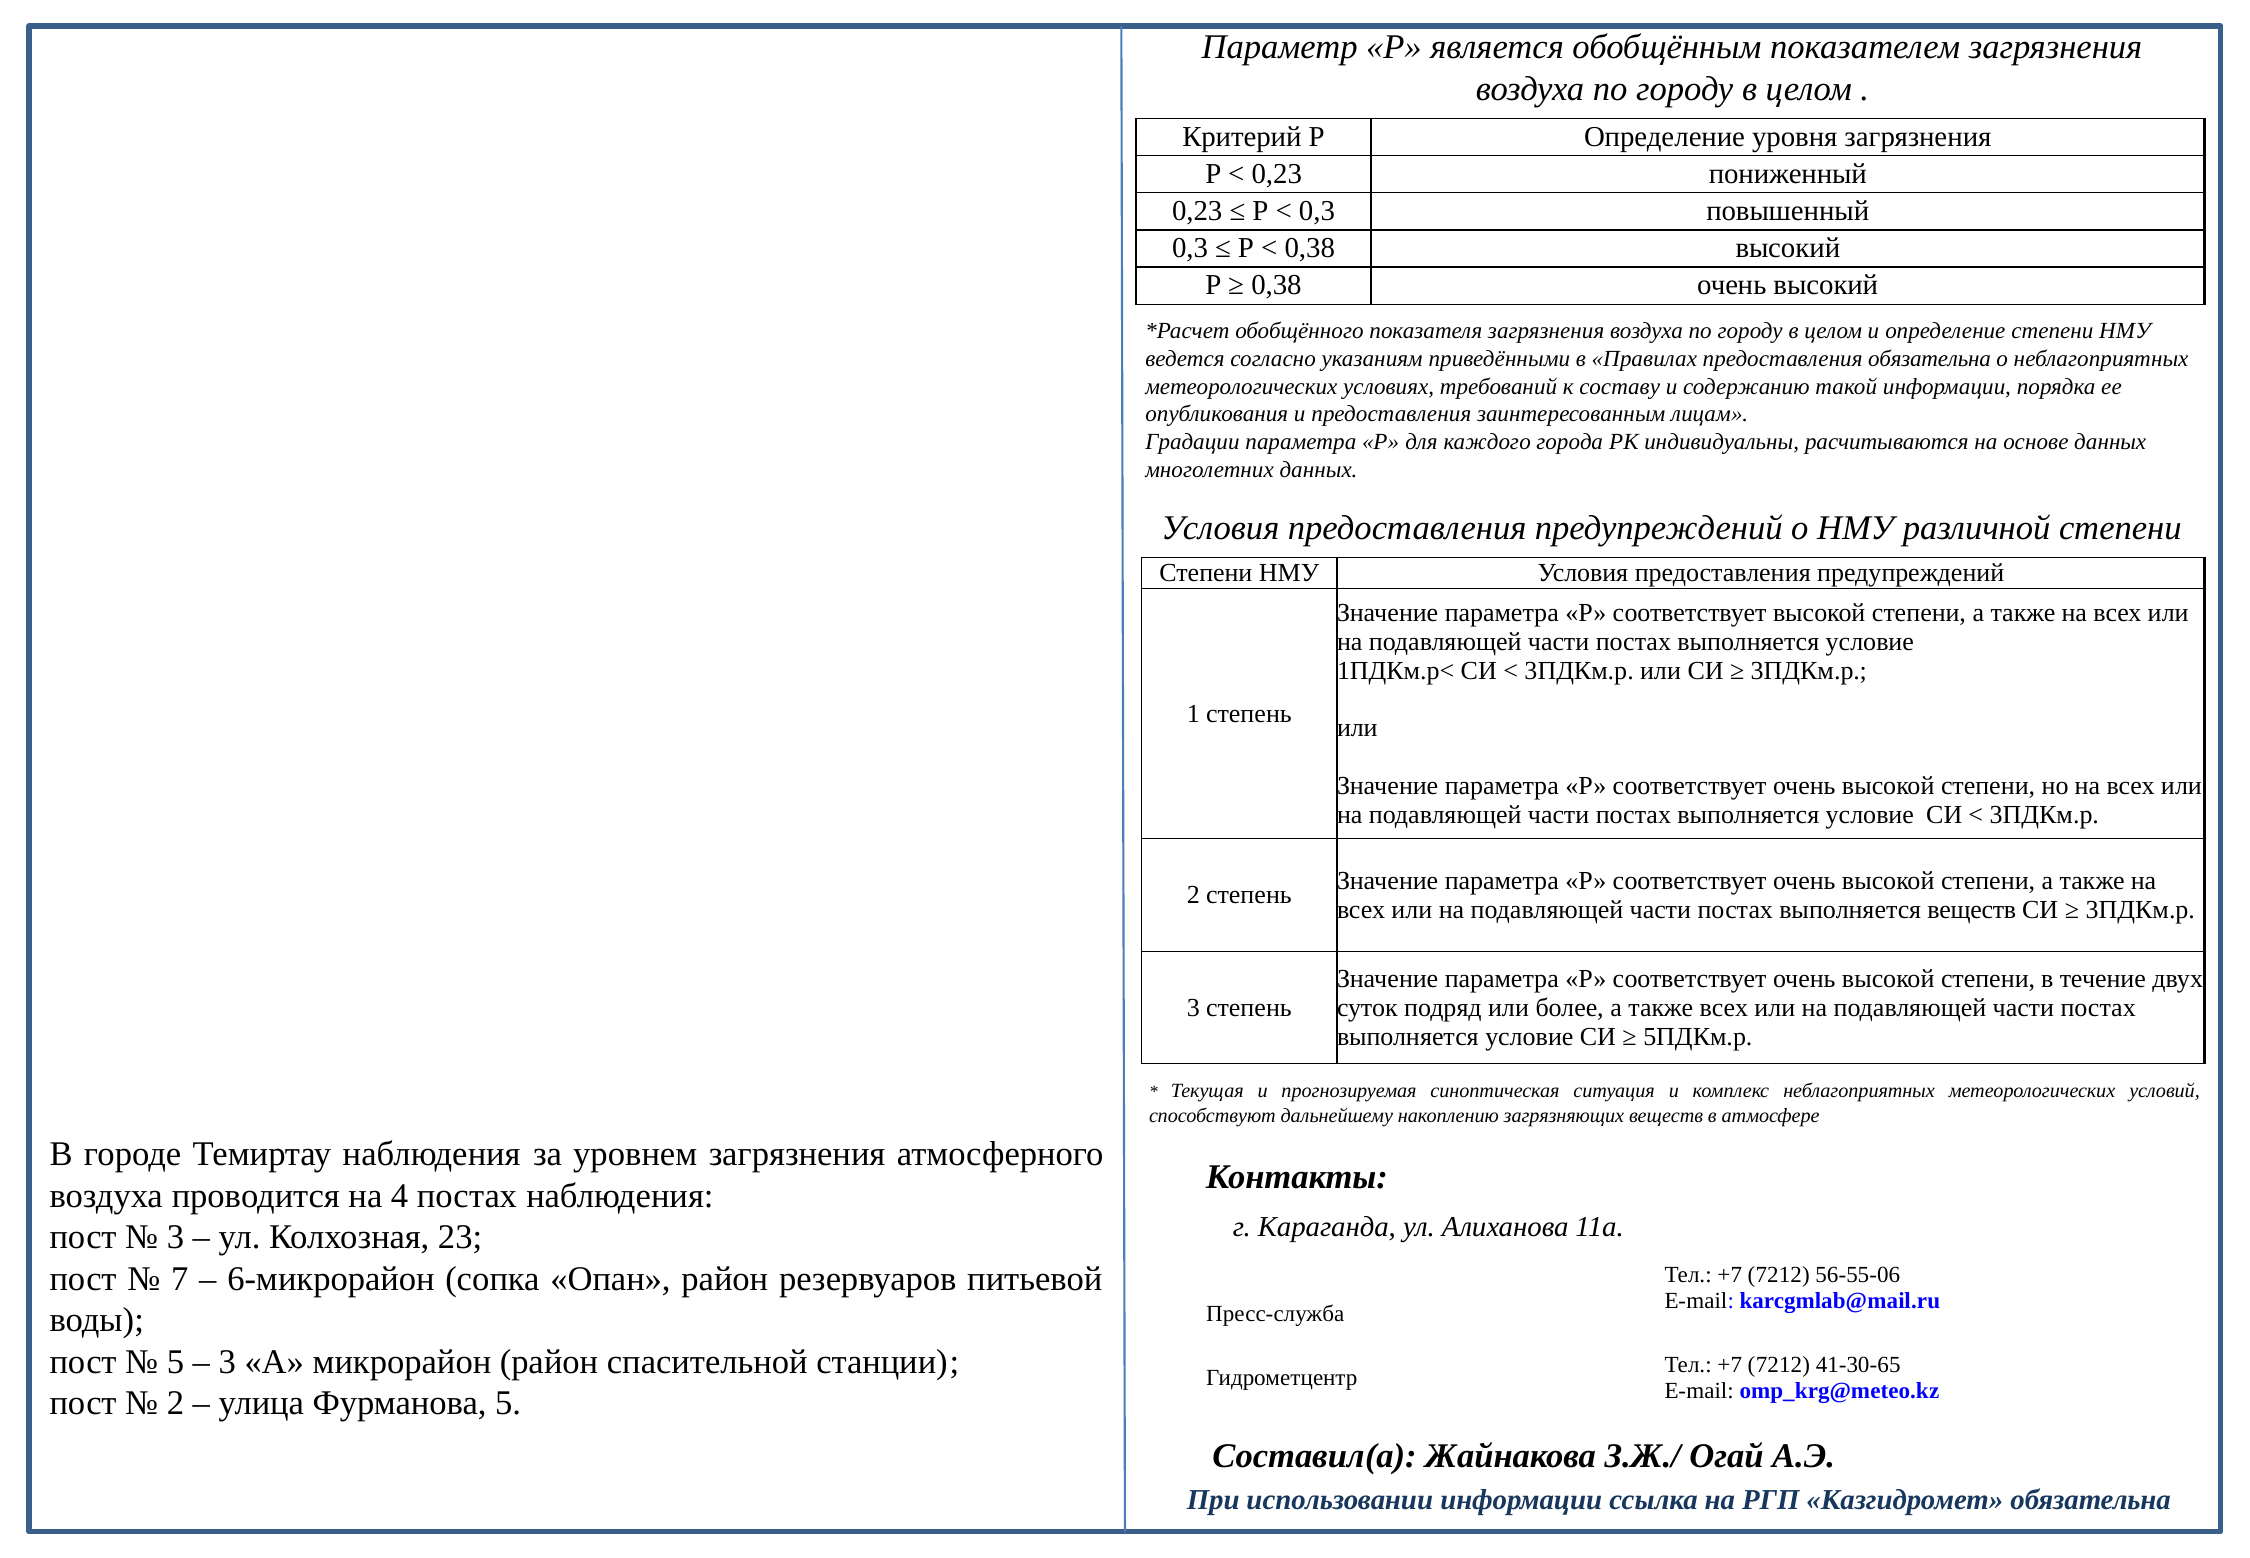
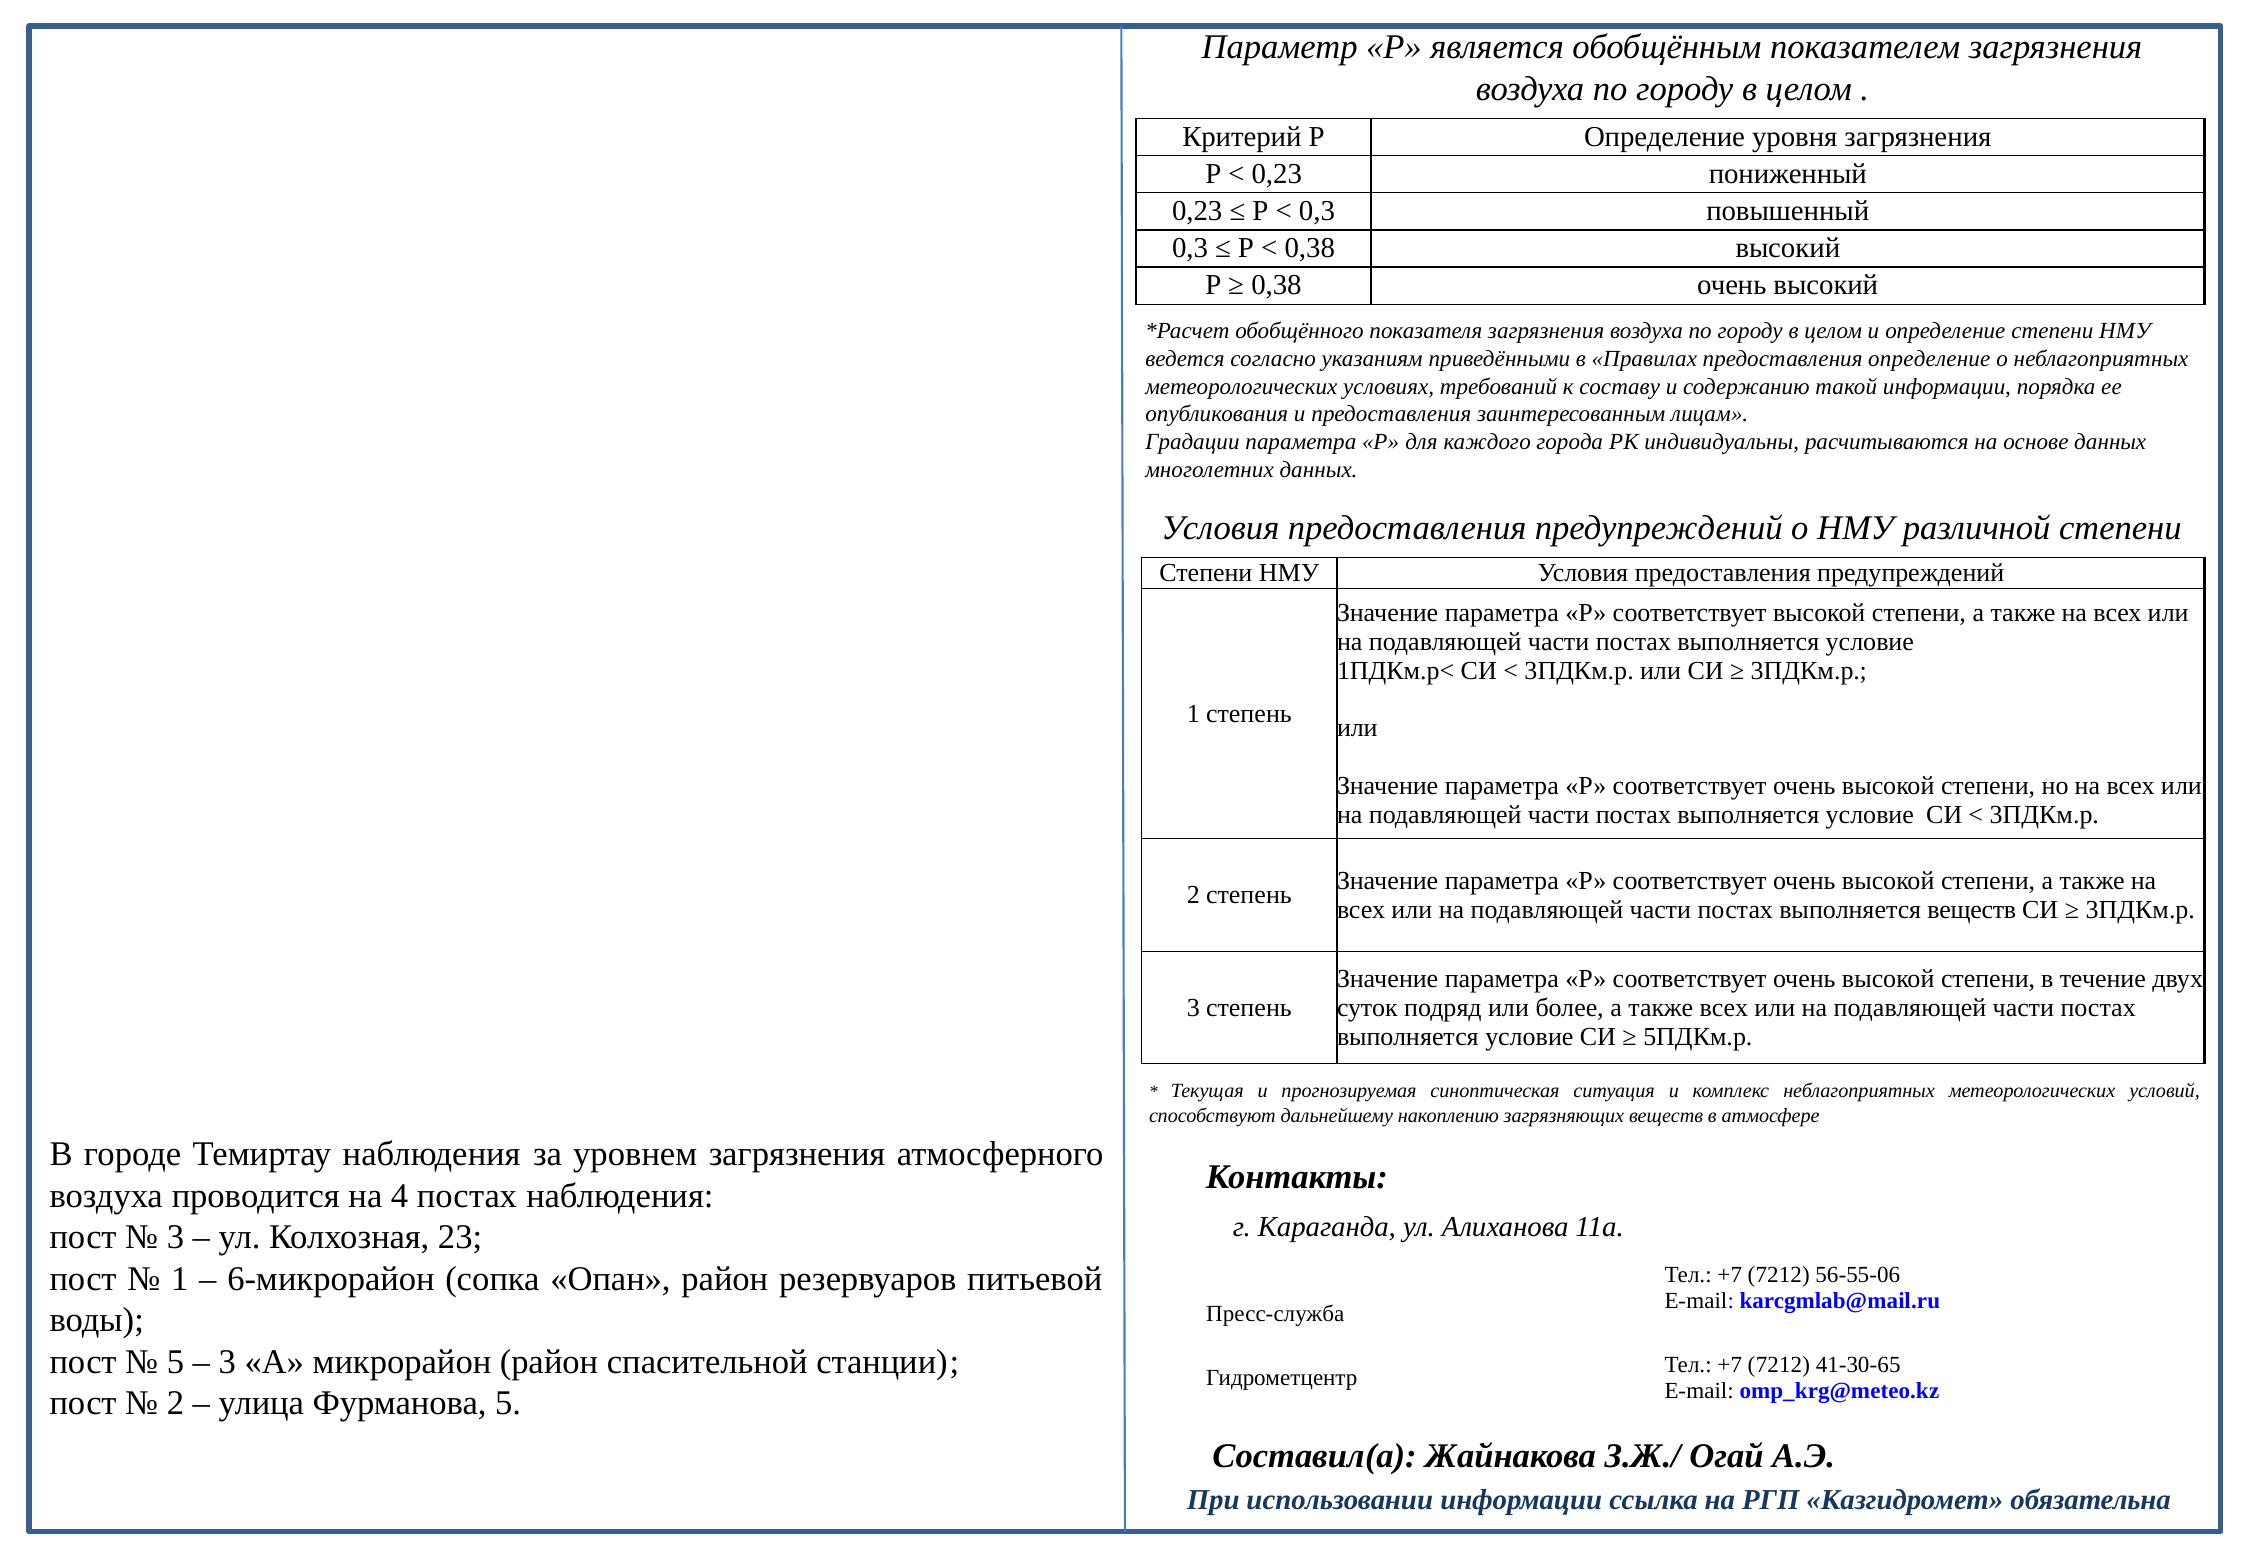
предоставления обязательна: обязательна -> определение
7 at (180, 1279): 7 -> 1
